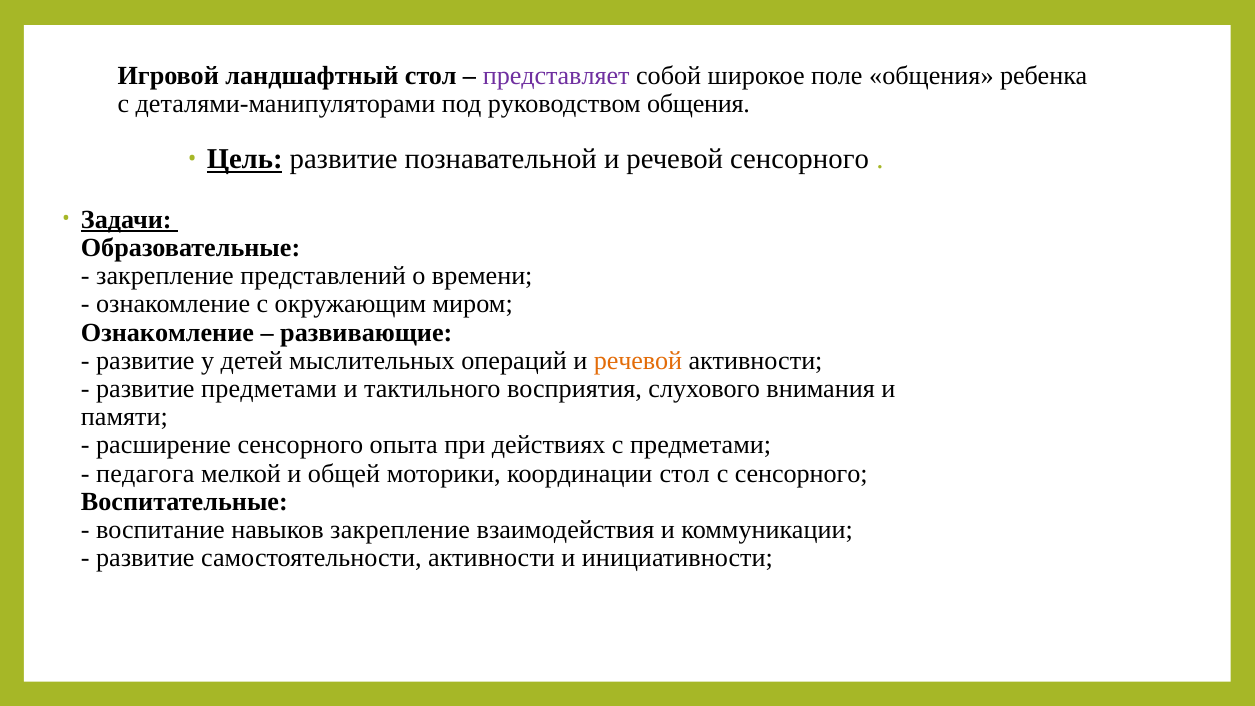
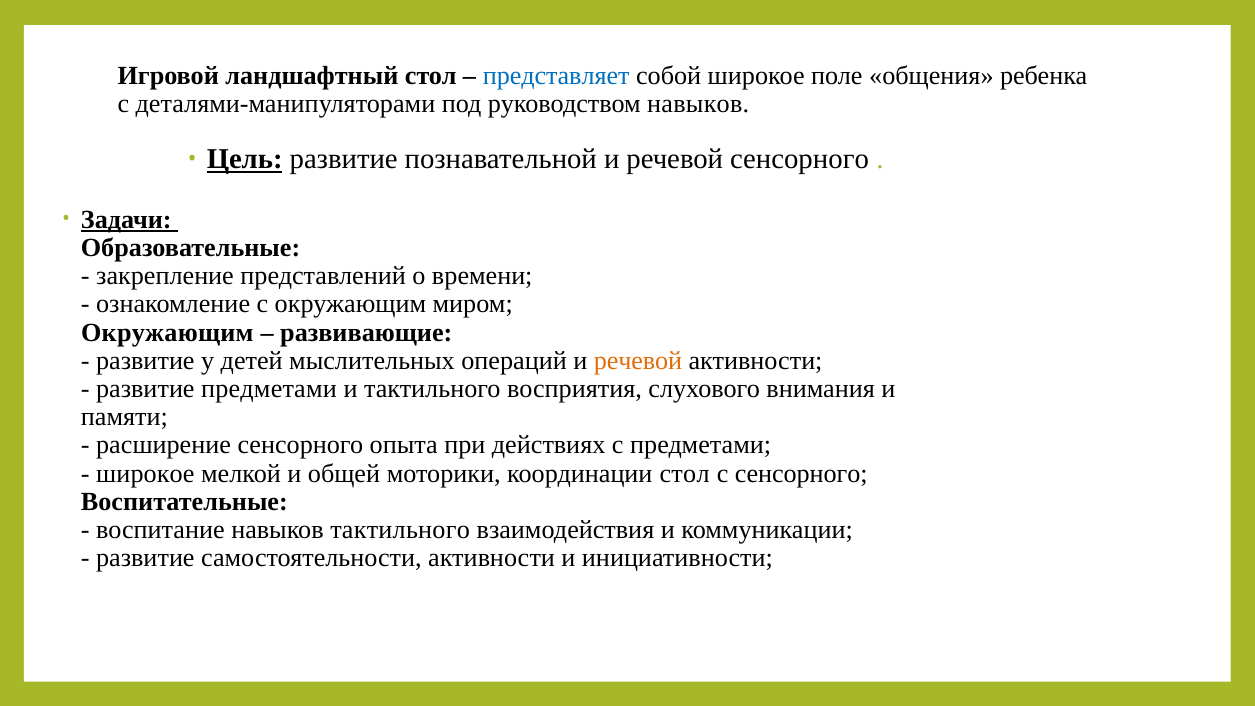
представляет colour: purple -> blue
руководством общения: общения -> навыков
Ознакомление at (167, 332): Ознакомление -> Окружающим
педагога at (145, 474): педагога -> широкое
навыков закрепление: закрепление -> тактильного
